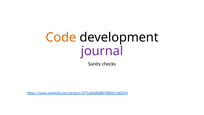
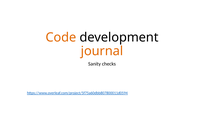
journal colour: purple -> orange
